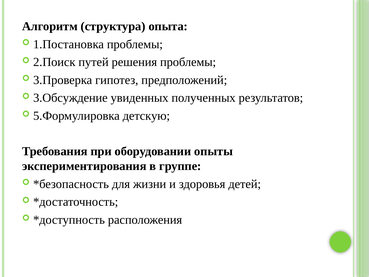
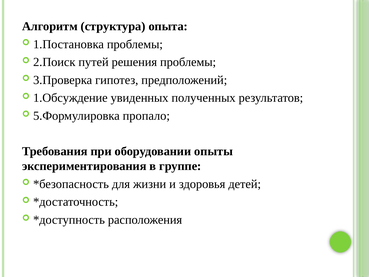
3.Обсуждение: 3.Обсуждение -> 1.Обсуждение
детскую: детскую -> пропало
